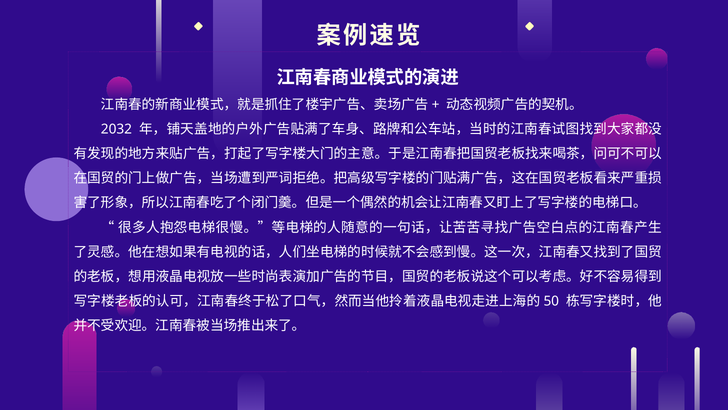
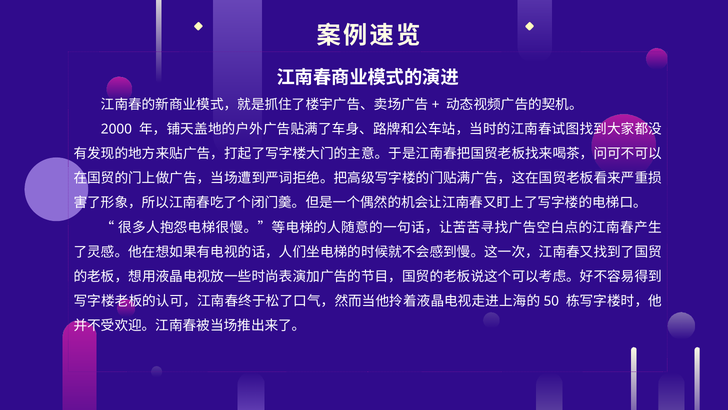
2032: 2032 -> 2000
